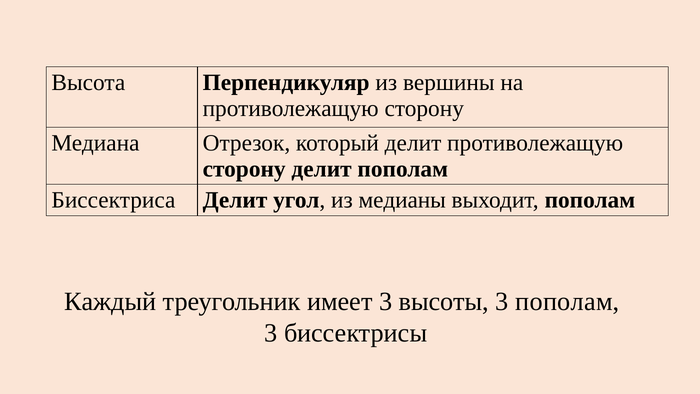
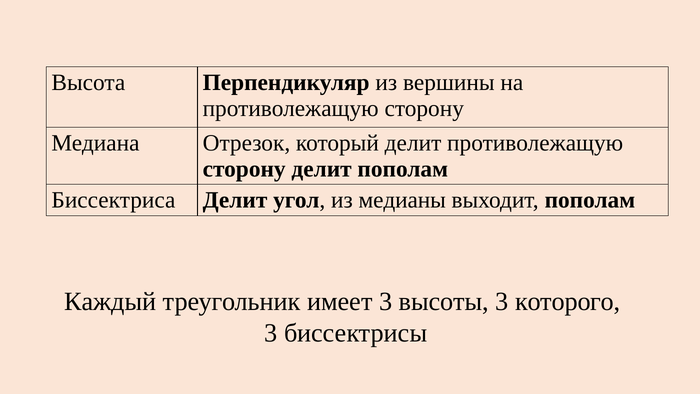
3 пополам: пополам -> которого
